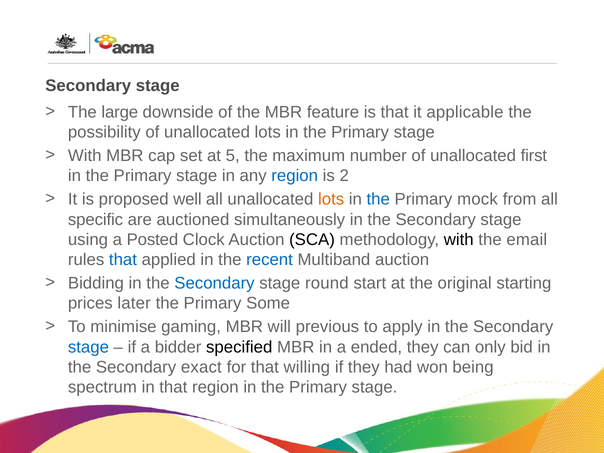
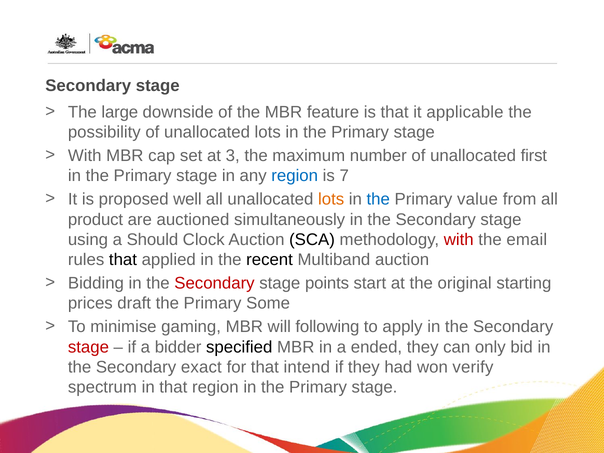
5: 5 -> 3
2: 2 -> 7
mock: mock -> value
specific: specific -> product
Posted: Posted -> Should
with at (459, 240) colour: black -> red
that at (123, 260) colour: blue -> black
recent colour: blue -> black
Secondary at (214, 283) colour: blue -> red
round: round -> points
later: later -> draft
previous: previous -> following
stage at (88, 347) colour: blue -> red
willing: willing -> intend
being: being -> verify
